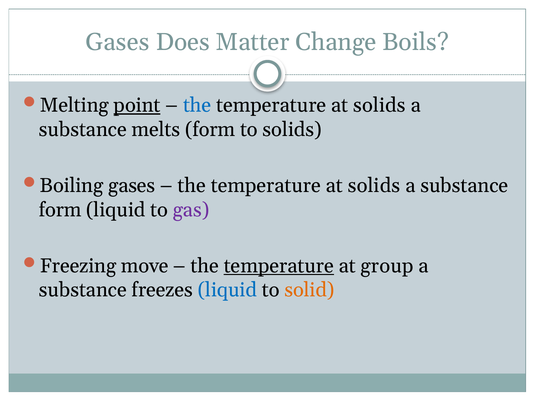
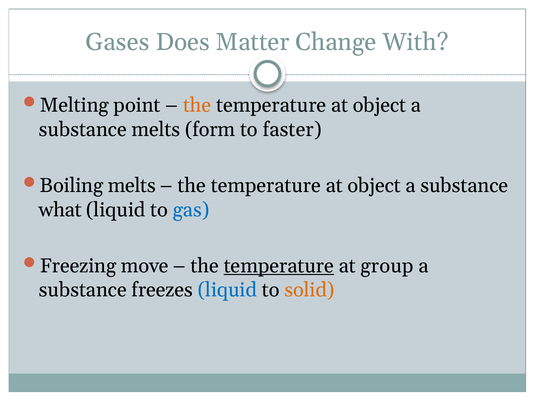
Boils: Boils -> With
point underline: present -> none
the at (197, 105) colour: blue -> orange
solids at (379, 105): solids -> object
to solids: solids -> faster
Boiling gases: gases -> melts
solids at (374, 186): solids -> object
form at (60, 210): form -> what
gas colour: purple -> blue
